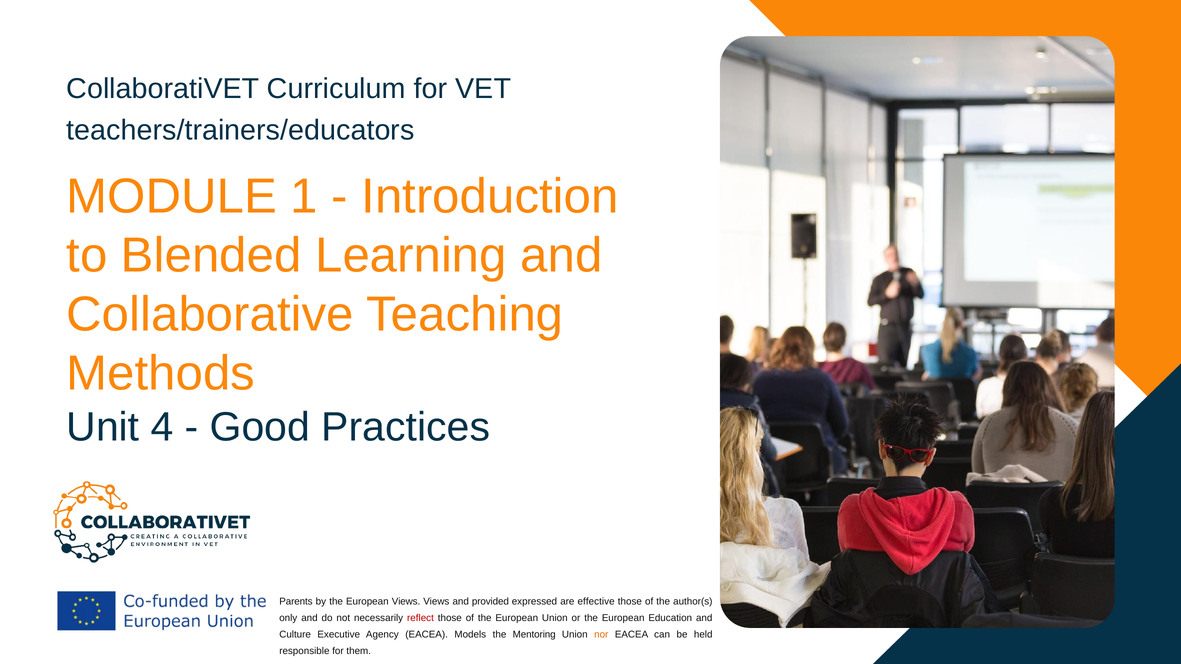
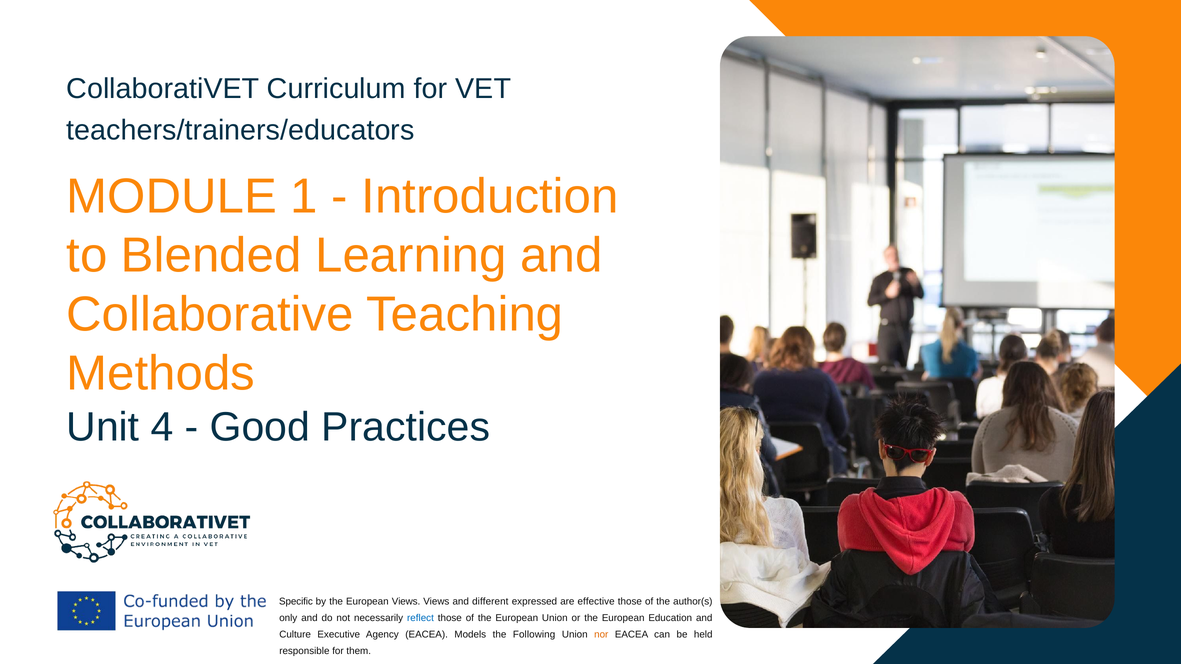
Parents: Parents -> Specific
provided: provided -> different
reflect colour: red -> blue
Mentoring: Mentoring -> Following
